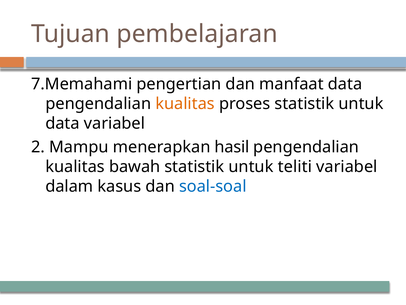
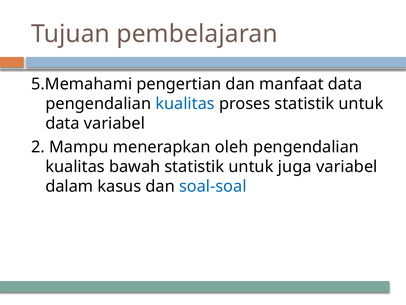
7.Memahami: 7.Memahami -> 5.Memahami
kualitas at (185, 104) colour: orange -> blue
hasil: hasil -> oleh
teliti: teliti -> juga
